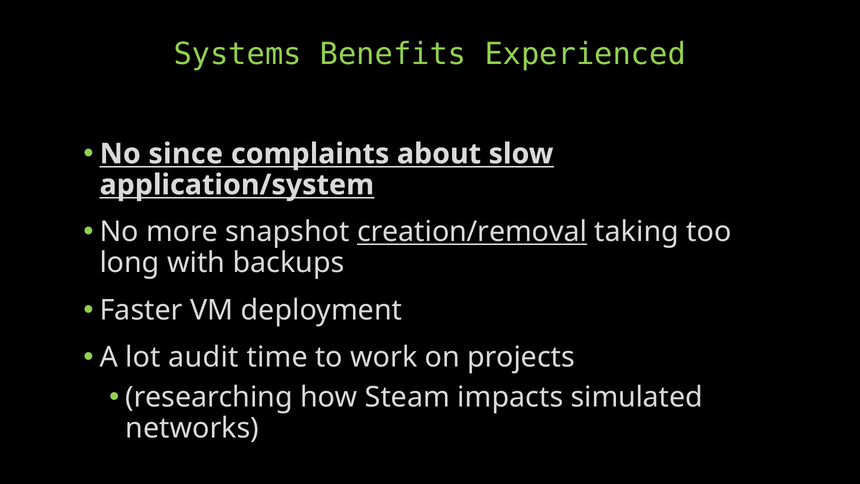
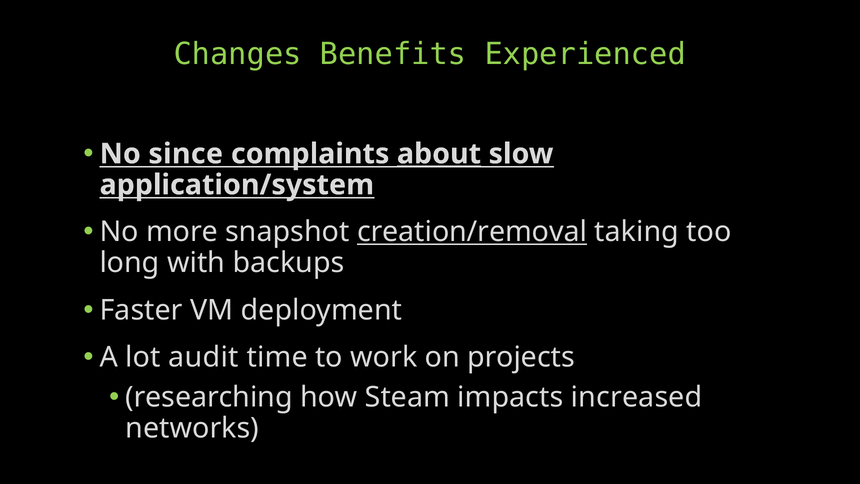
Systems: Systems -> Changes
about underline: none -> present
simulated: simulated -> increased
